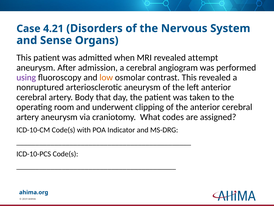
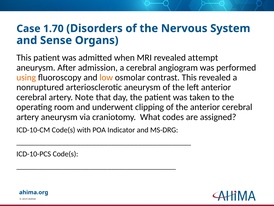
4.21: 4.21 -> 1.70
using colour: purple -> orange
Body: Body -> Note
